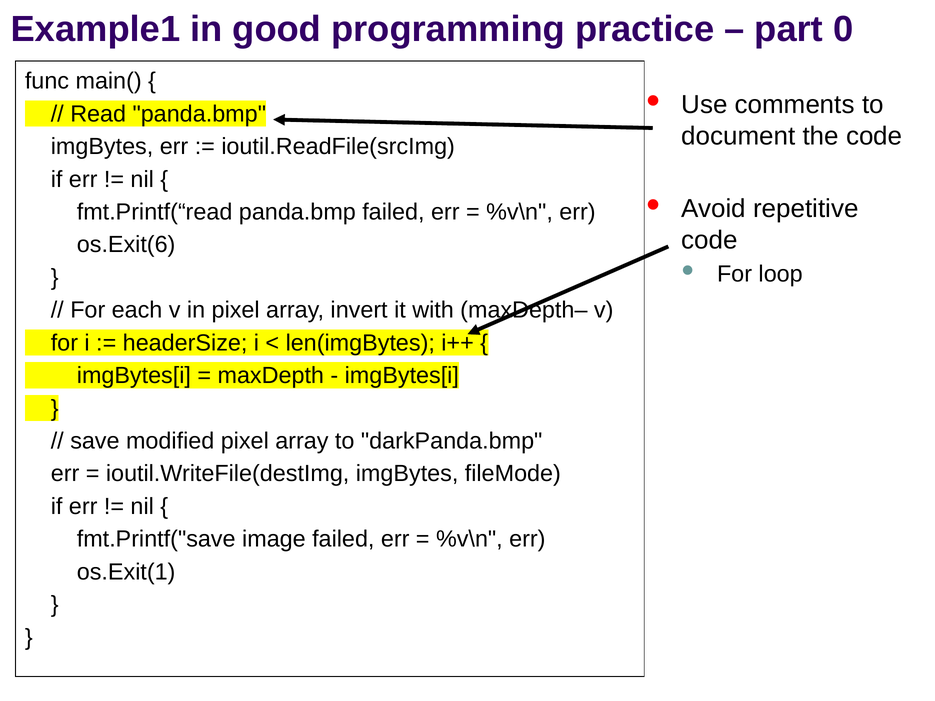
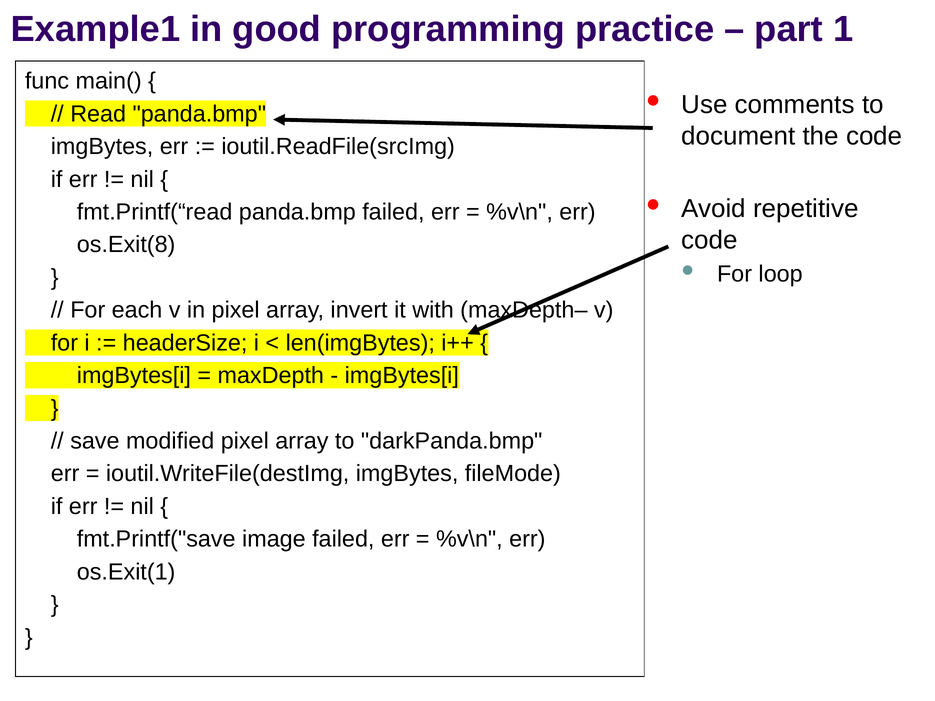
0: 0 -> 1
os.Exit(6: os.Exit(6 -> os.Exit(8
